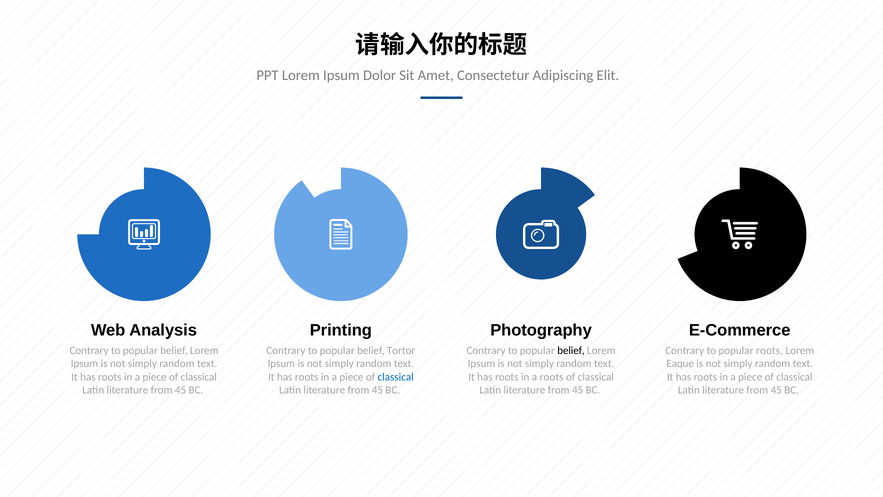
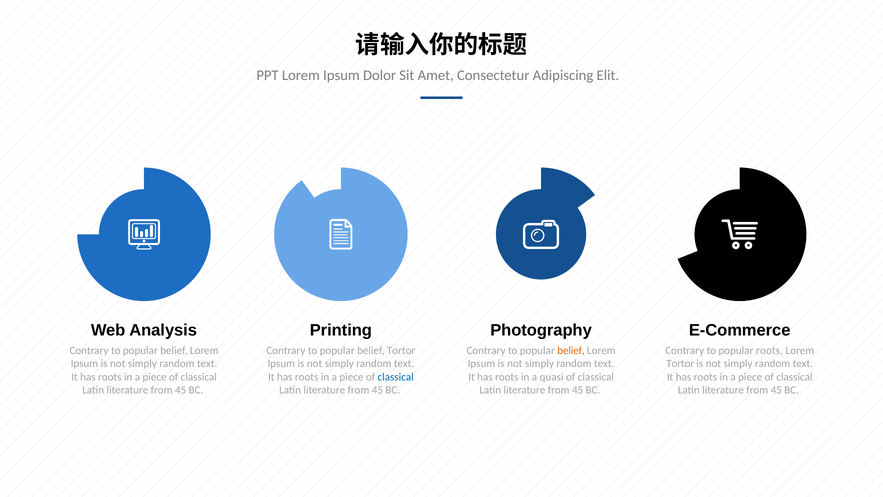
belief at (571, 350) colour: black -> orange
Eaque at (680, 363): Eaque -> Tortor
a roots: roots -> quasi
